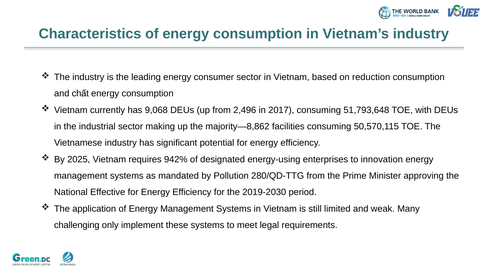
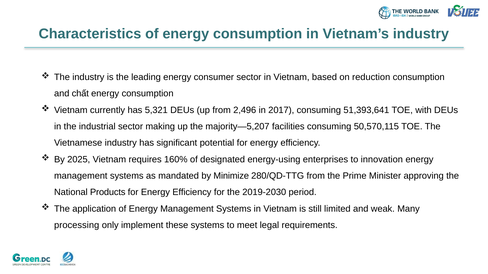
9,068: 9,068 -> 5,321
51,793,648: 51,793,648 -> 51,393,641
majority—8,862: majority—8,862 -> majority—5,207
942%: 942% -> 160%
Pollution: Pollution -> Minimize
Effective: Effective -> Products
challenging: challenging -> processing
